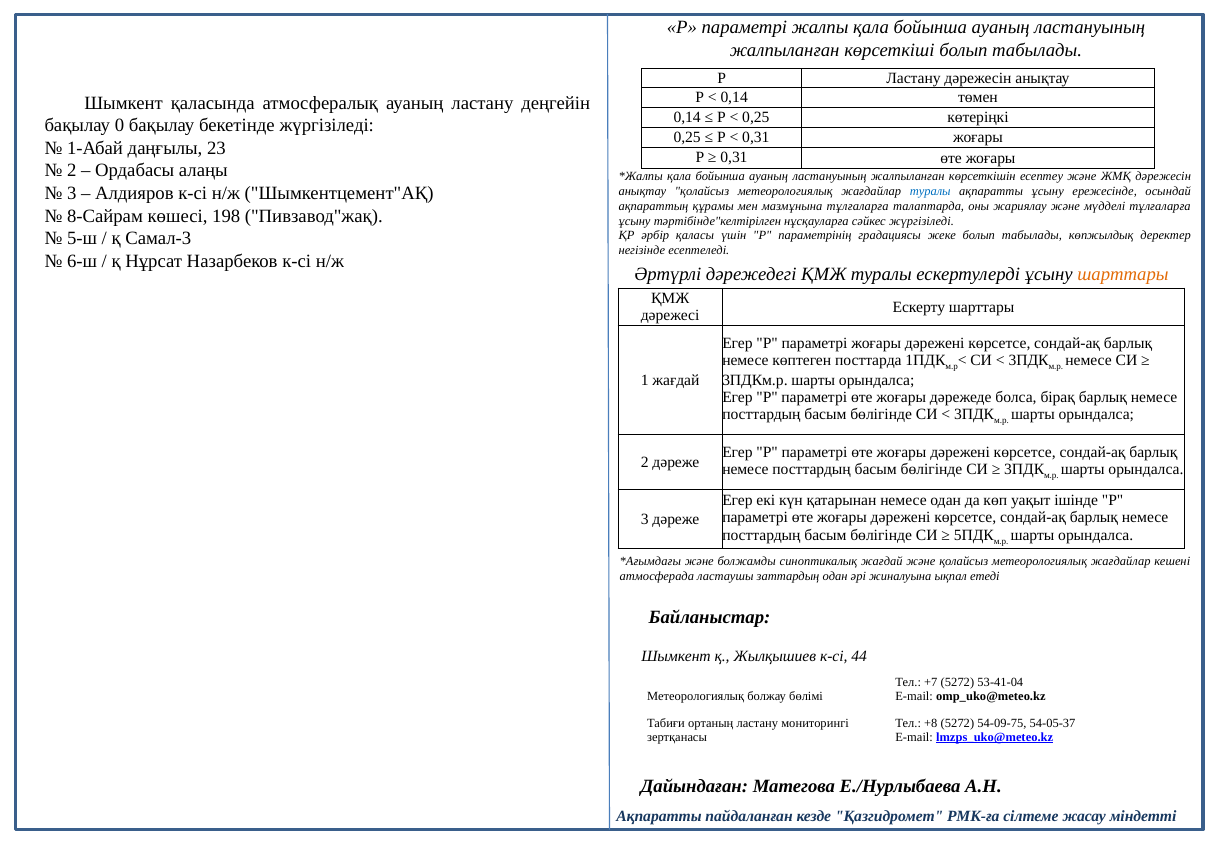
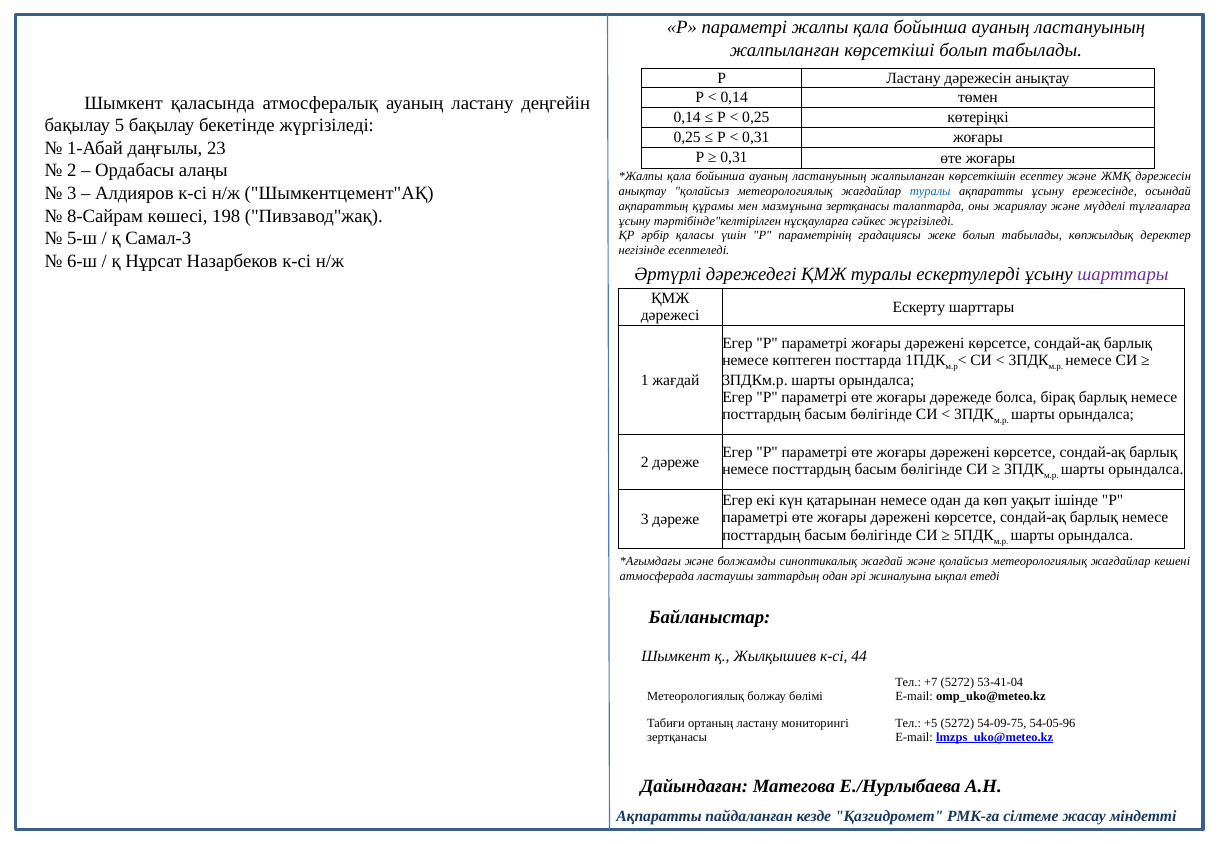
0: 0 -> 5
мазмұнына тұлғаларға: тұлғаларға -> зертқанасы
шарттары at (1123, 275) colour: orange -> purple
+8: +8 -> +5
54-05-37: 54-05-37 -> 54-05-96
